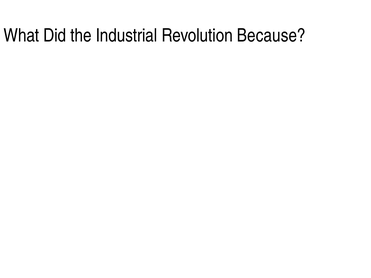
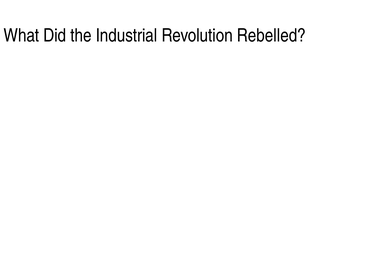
Because: Because -> Rebelled
